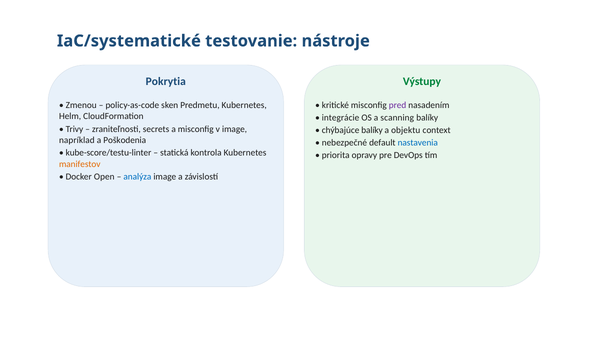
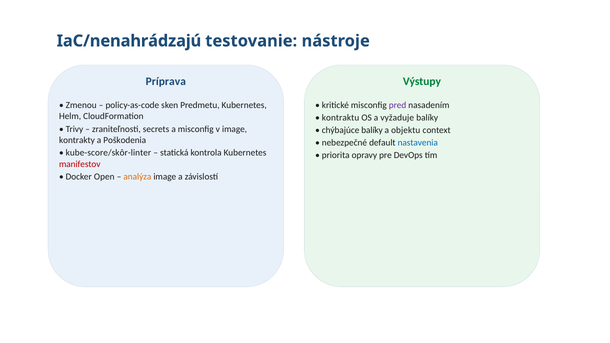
IaC/systematické: IaC/systematické -> IaC/nenahrádzajú
Pokrytia: Pokrytia -> Príprava
integrácie: integrácie -> kontraktu
scanning: scanning -> vyžaduje
napríklad: napríklad -> kontrakty
kube-score/testu-linter: kube-score/testu-linter -> kube-score/skôr-linter
manifestov colour: orange -> red
analýza colour: blue -> orange
